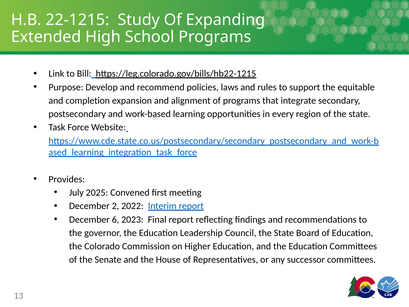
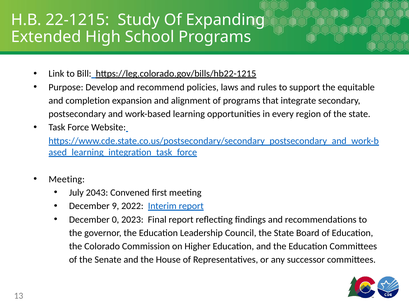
Provides at (67, 179): Provides -> Meeting
2025: 2025 -> 2043
2: 2 -> 9
6: 6 -> 0
